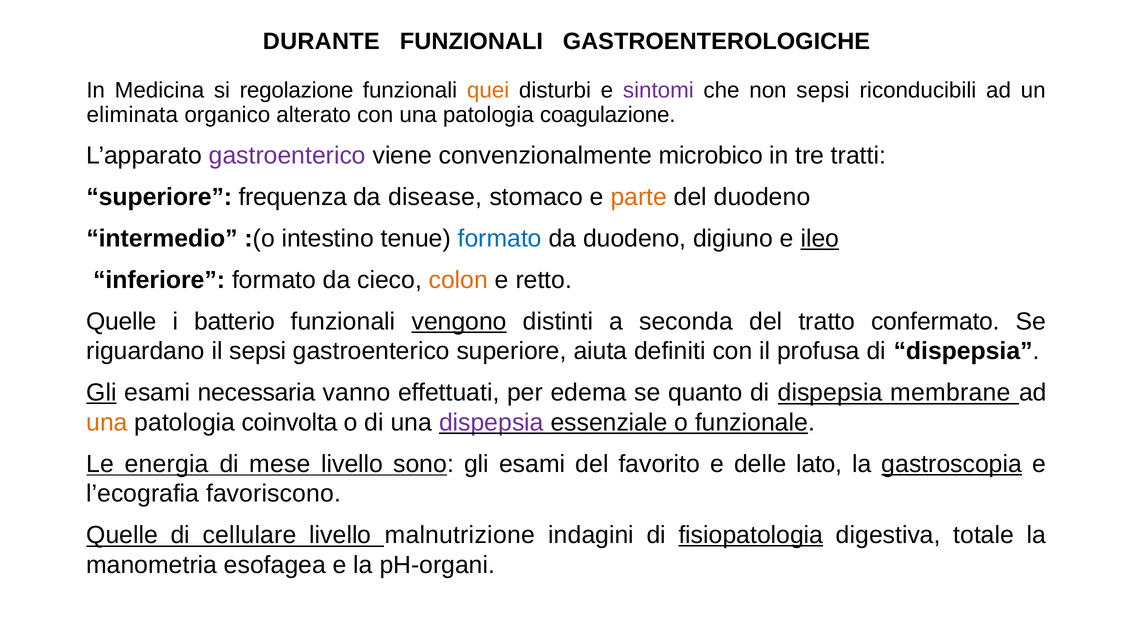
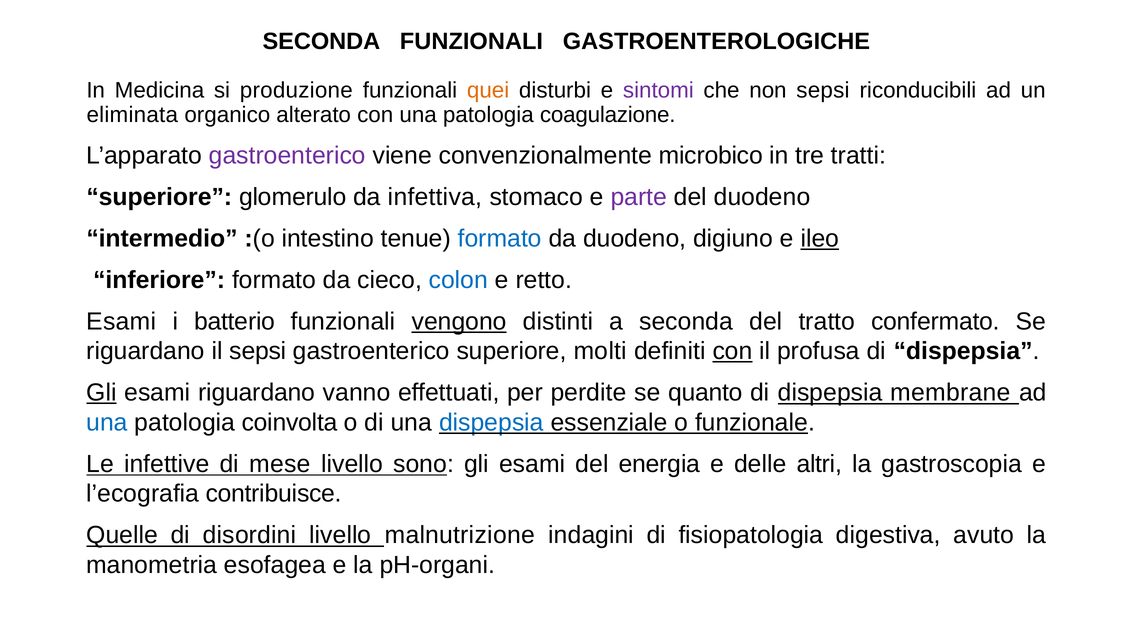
DURANTE at (321, 41): DURANTE -> SECONDA
regolazione: regolazione -> produzione
frequenza: frequenza -> glomerulo
disease: disease -> infettiva
parte colour: orange -> purple
colon colour: orange -> blue
Quelle at (122, 322): Quelle -> Esami
aiuta: aiuta -> molti
con at (732, 351) underline: none -> present
esami necessaria: necessaria -> riguardano
edema: edema -> perdite
una at (107, 423) colour: orange -> blue
dispepsia at (491, 423) colour: purple -> blue
energia: energia -> infettive
favorito: favorito -> energia
lato: lato -> altri
gastroscopia underline: present -> none
favoriscono: favoriscono -> contribuisce
cellulare: cellulare -> disordini
fisiopatologia underline: present -> none
totale: totale -> avuto
